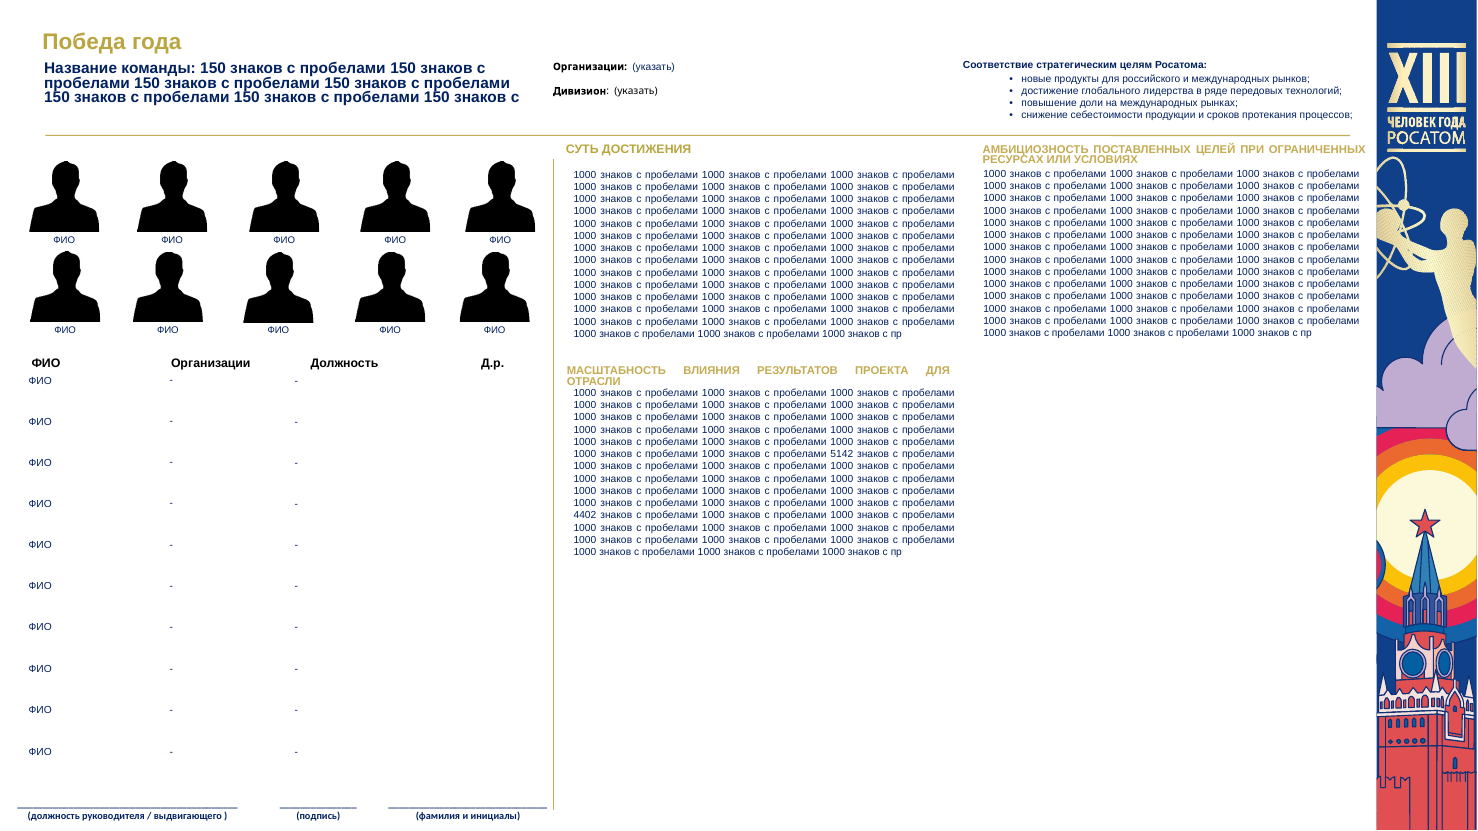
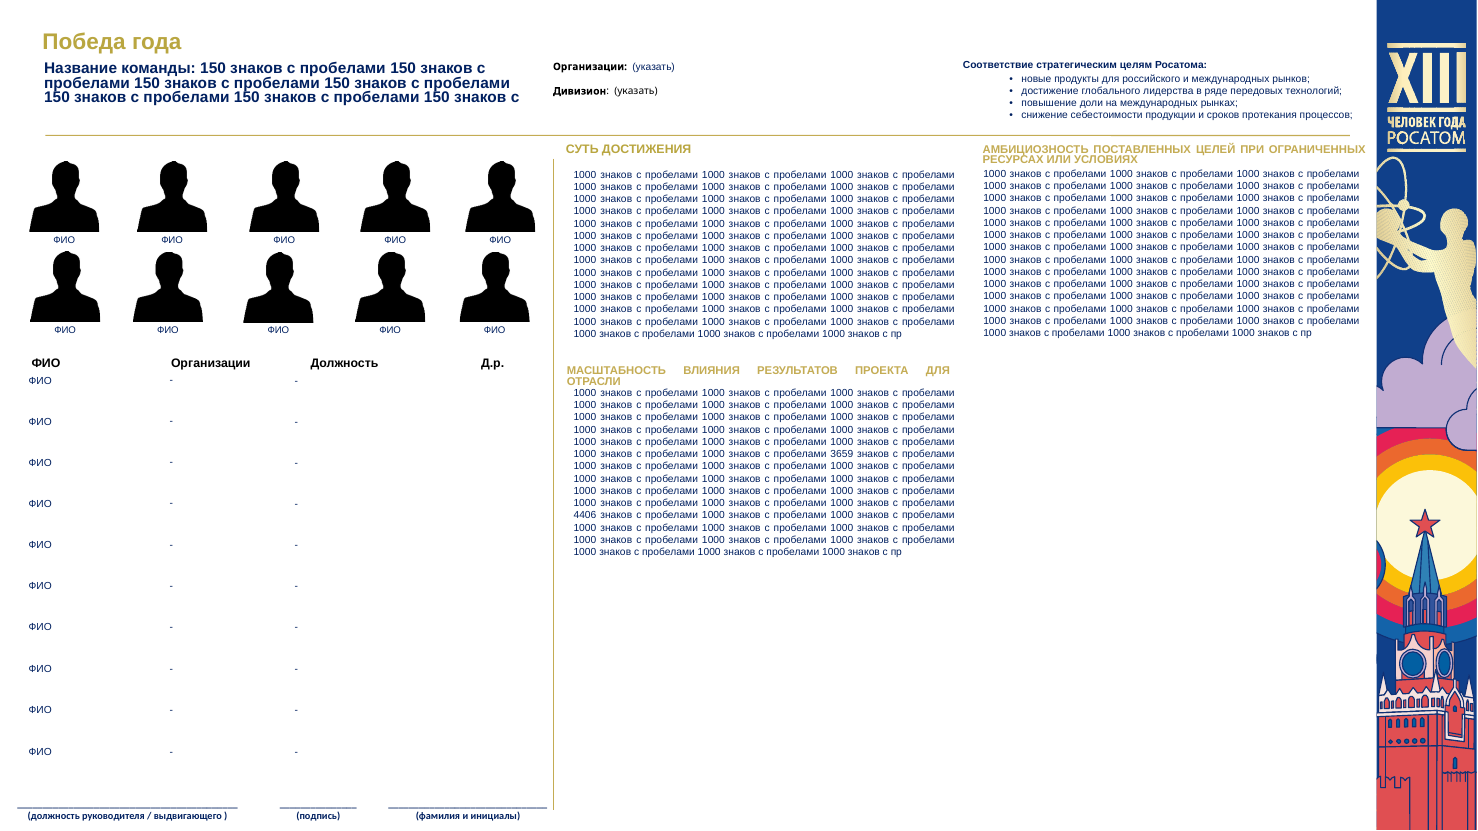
5142: 5142 -> 3659
4402: 4402 -> 4406
